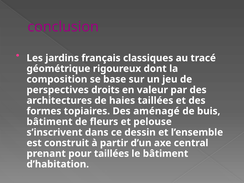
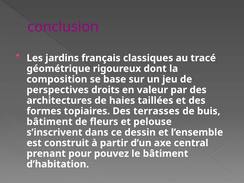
aménagé: aménagé -> terrasses
pour taillées: taillées -> pouvez
